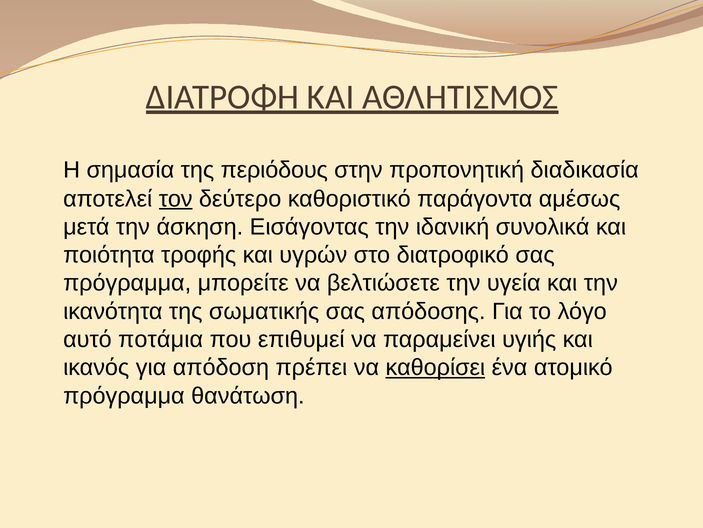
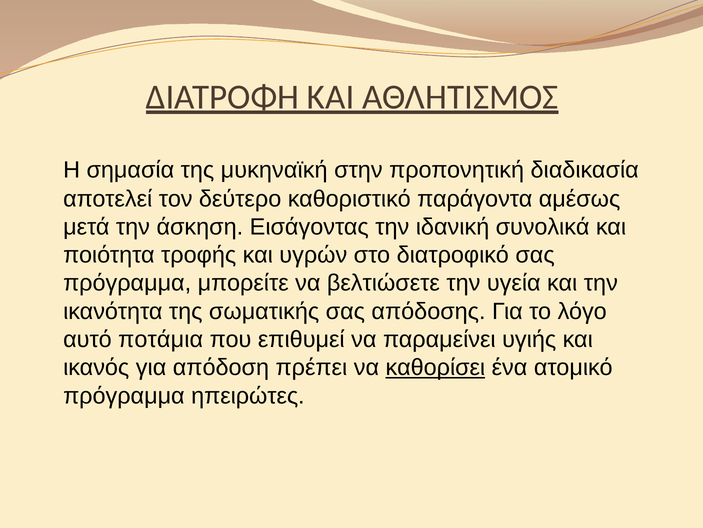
περιόδους: περιόδους -> μυκηναϊκή
τον underline: present -> none
θανάτωση: θανάτωση -> ηπειρώτες
